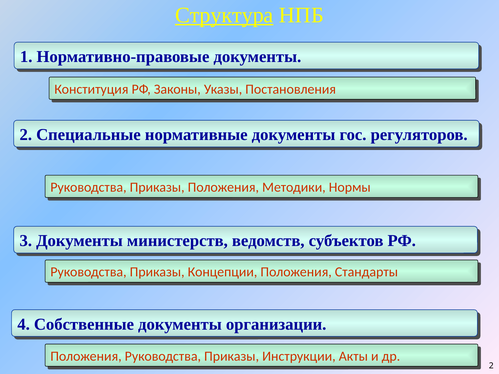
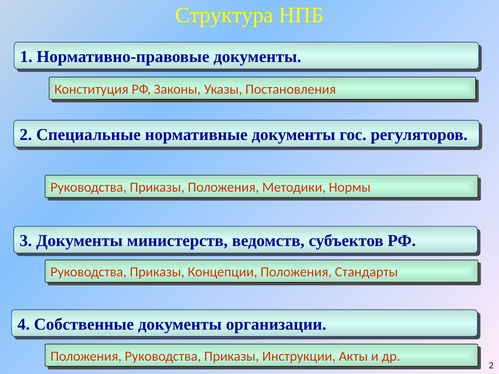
Структура underline: present -> none
